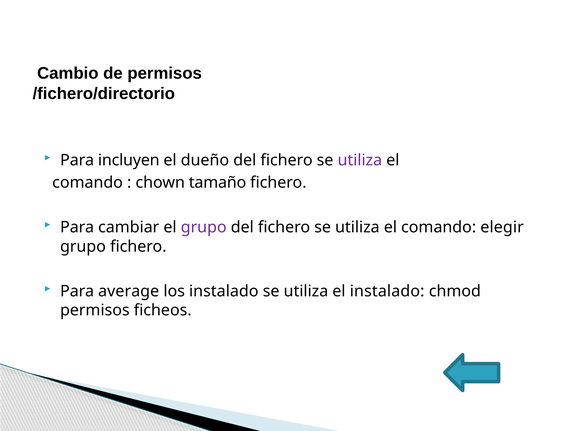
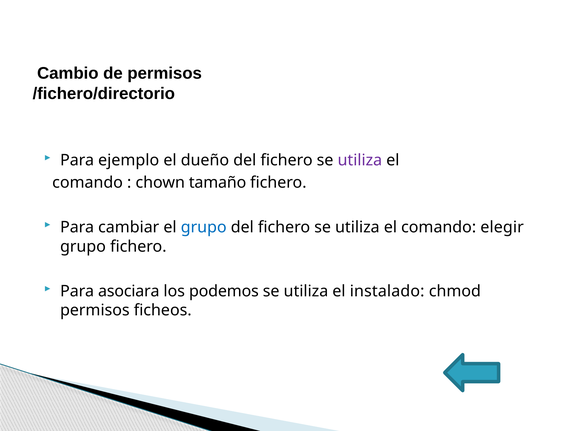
incluyen: incluyen -> ejemplo
grupo at (204, 227) colour: purple -> blue
average: average -> asociara
los instalado: instalado -> podemos
